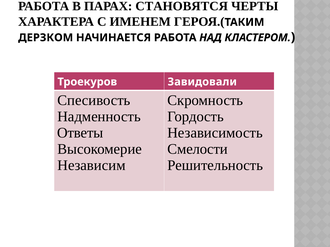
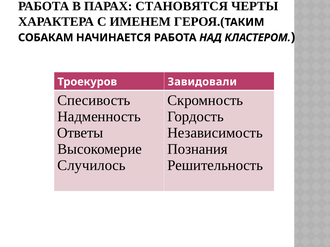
ДЕРЗКОМ: ДЕРЗКОМ -> СОБАКАМ
Смелости: Смелости -> Познания
Независим: Независим -> Случилось
